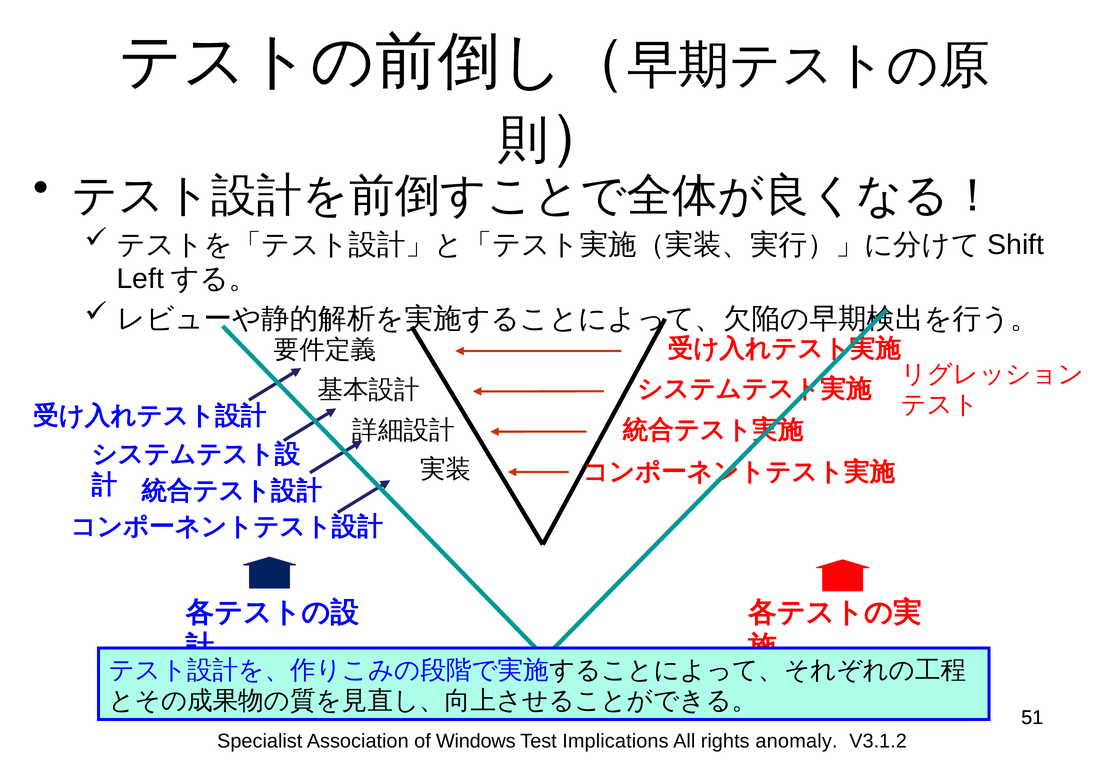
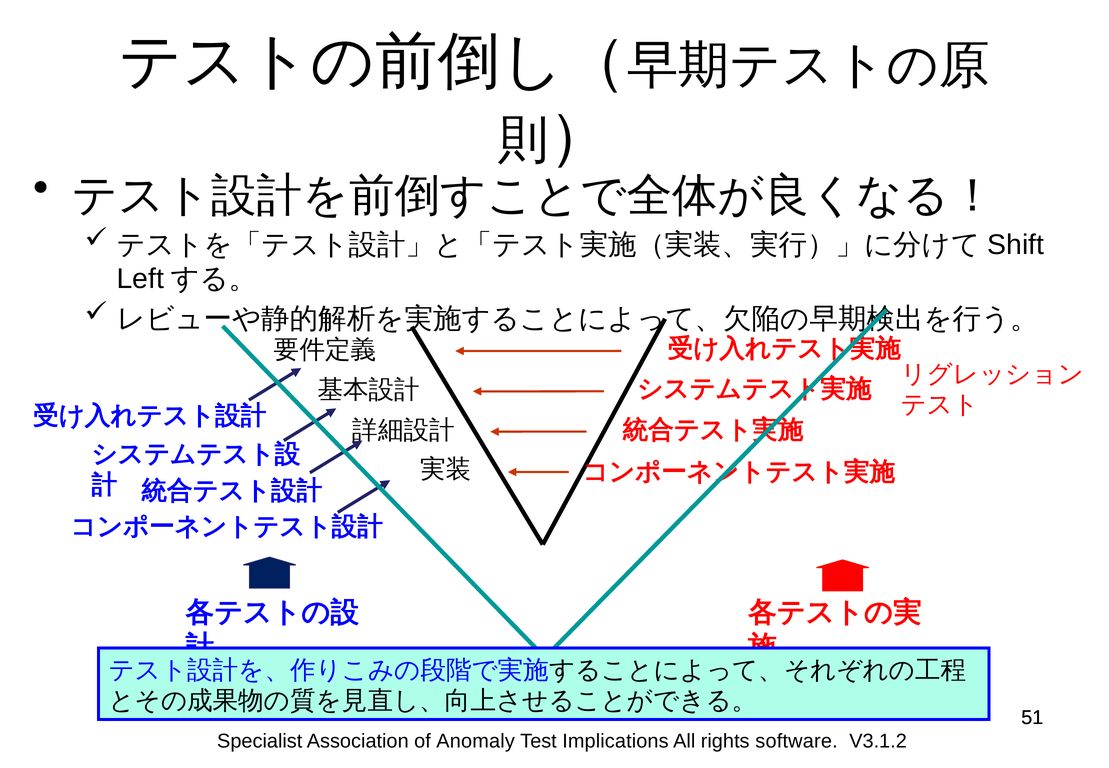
Windows: Windows -> Anomaly
anomaly: anomaly -> software
